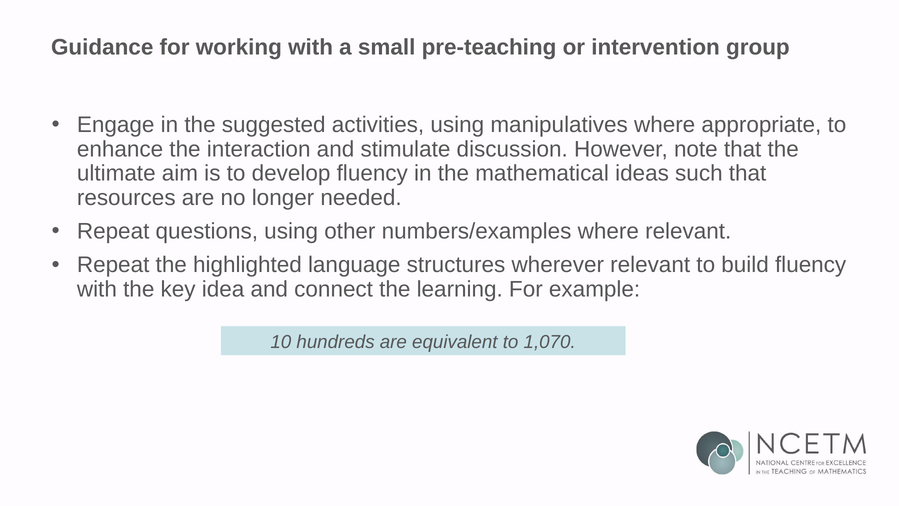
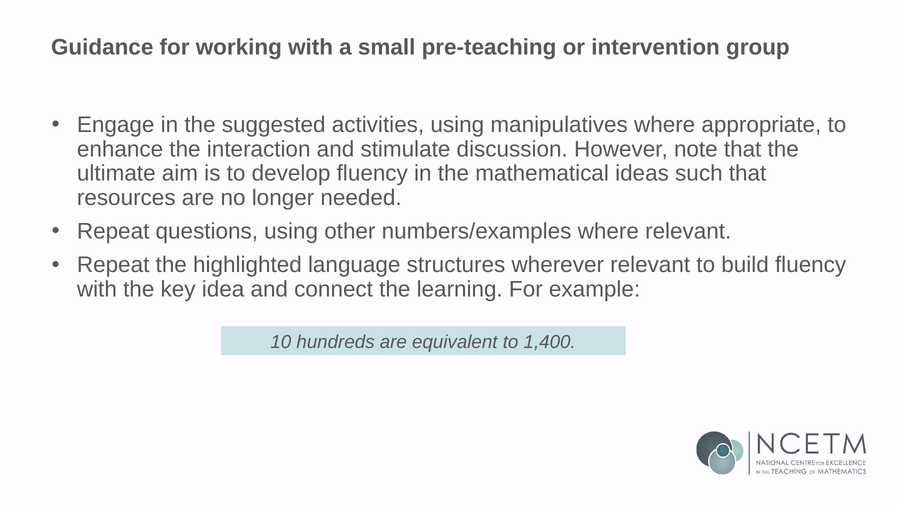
1,070: 1,070 -> 1,400
